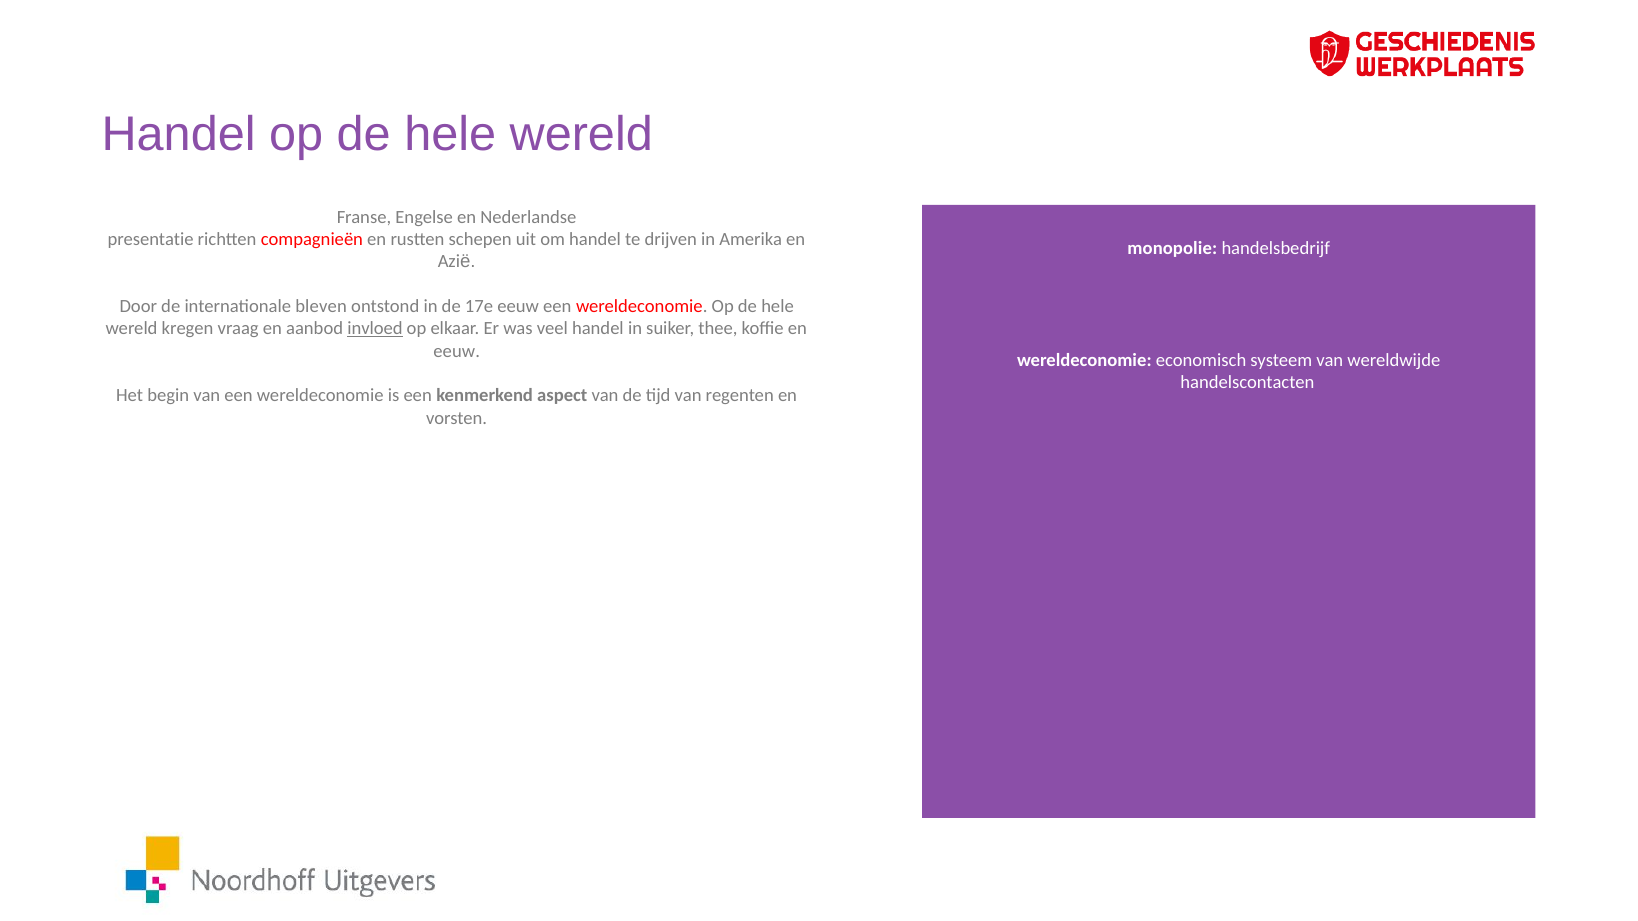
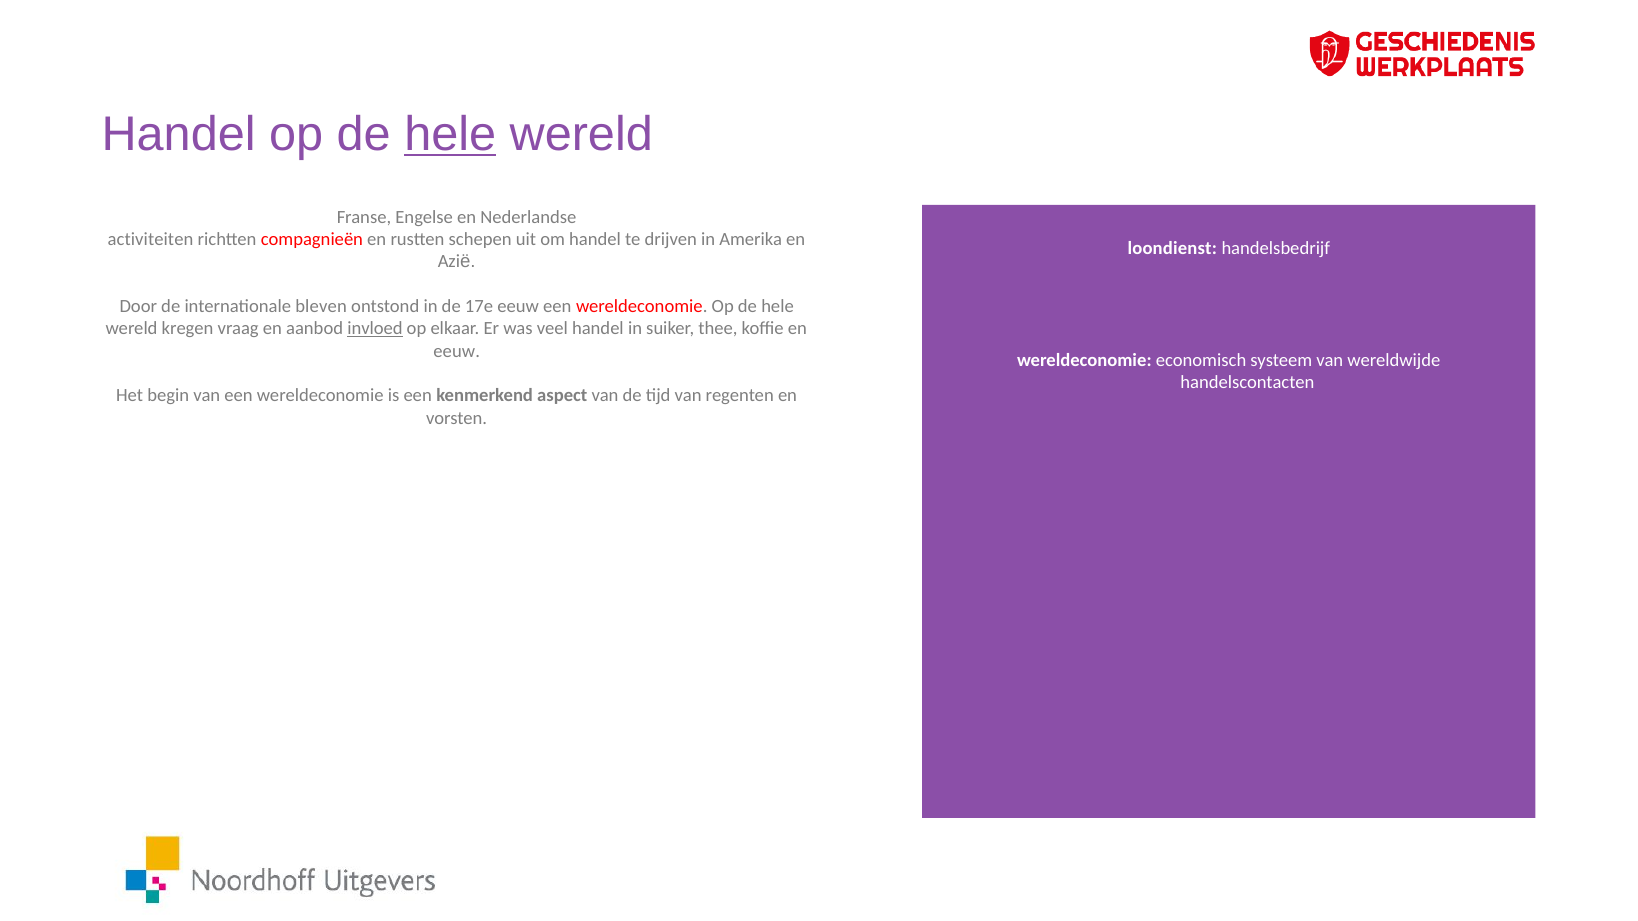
hele at (450, 134) underline: none -> present
presentatie: presentatie -> activiteiten
monopolie: monopolie -> loondienst
